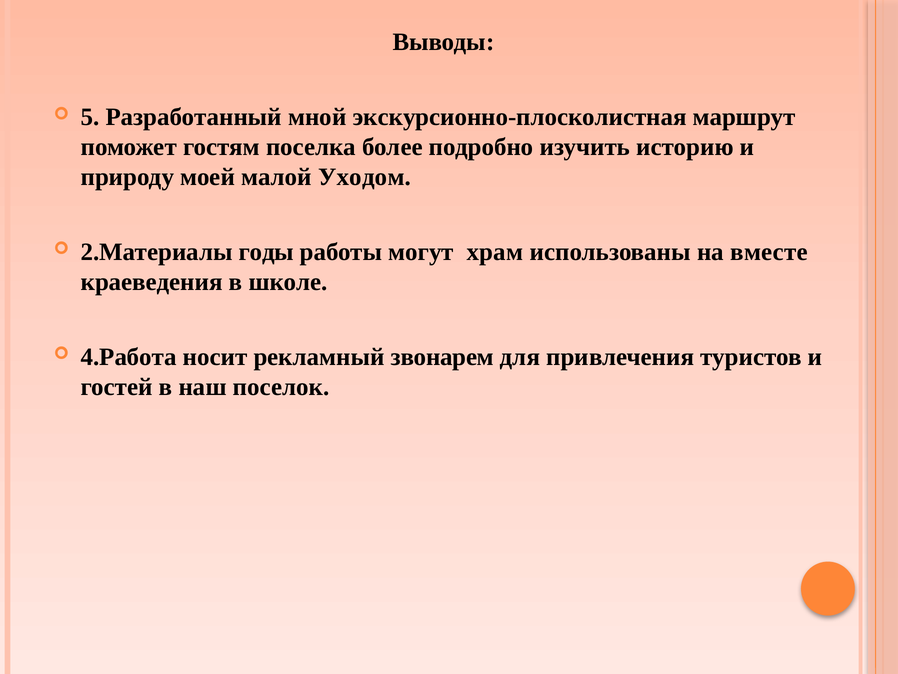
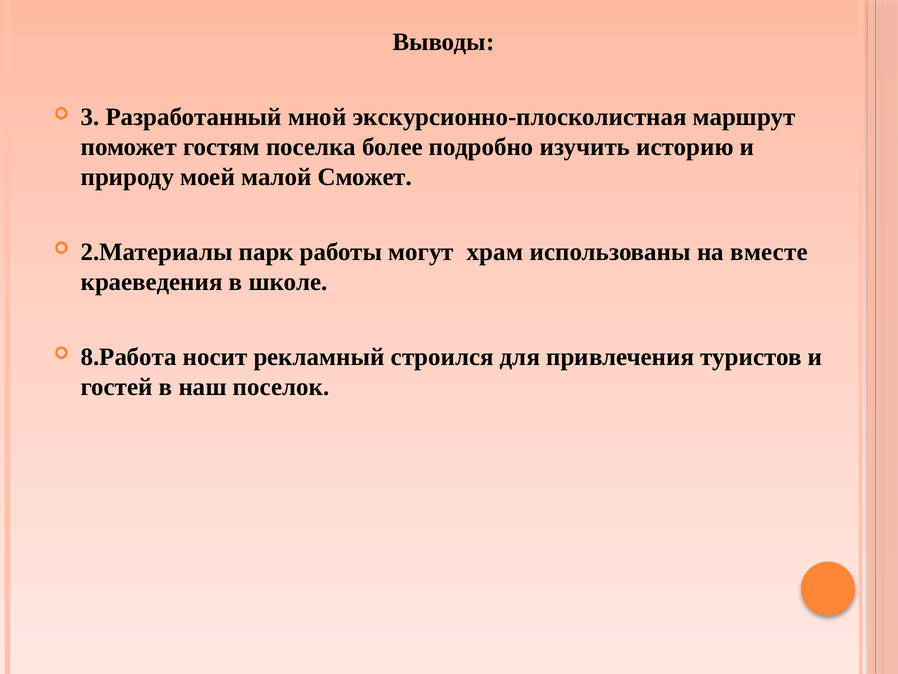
5: 5 -> 3
Уходом: Уходом -> Сможет
годы: годы -> парк
4.Работа: 4.Работа -> 8.Работа
звонарем: звонарем -> строился
